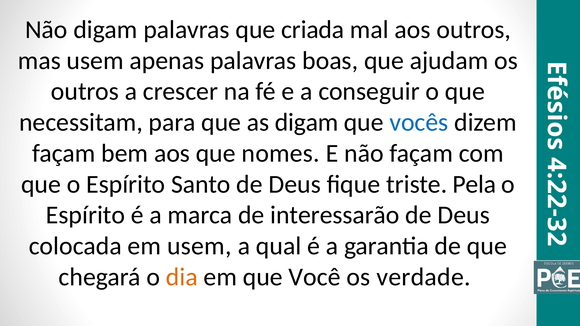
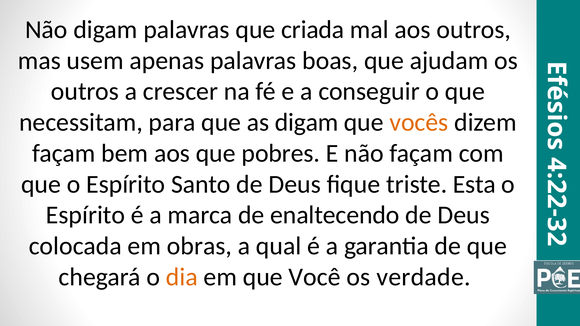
vocês colour: blue -> orange
nomes: nomes -> pobres
Pela: Pela -> Esta
interessarão: interessarão -> enaltecendo
em usem: usem -> obras
